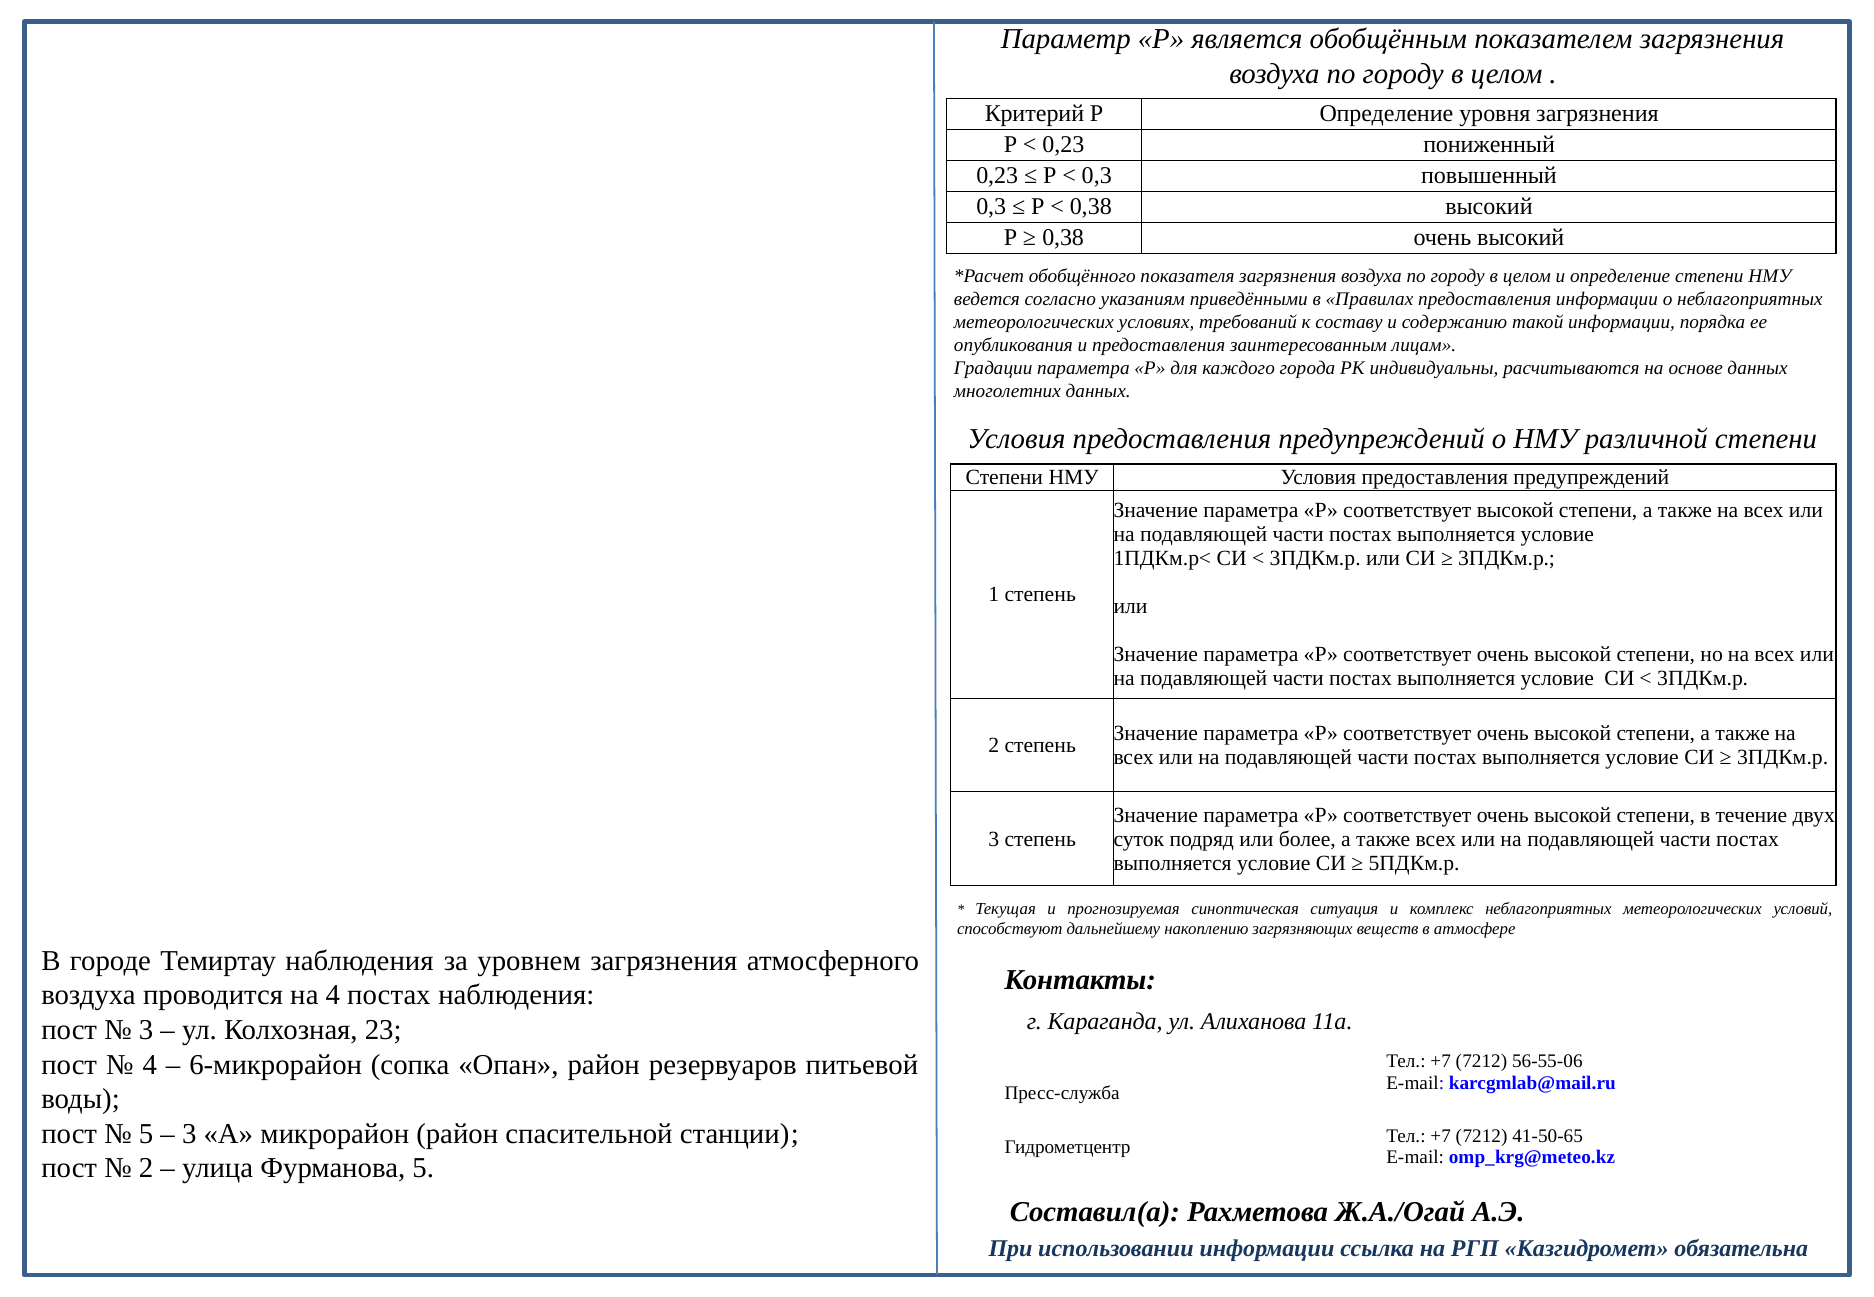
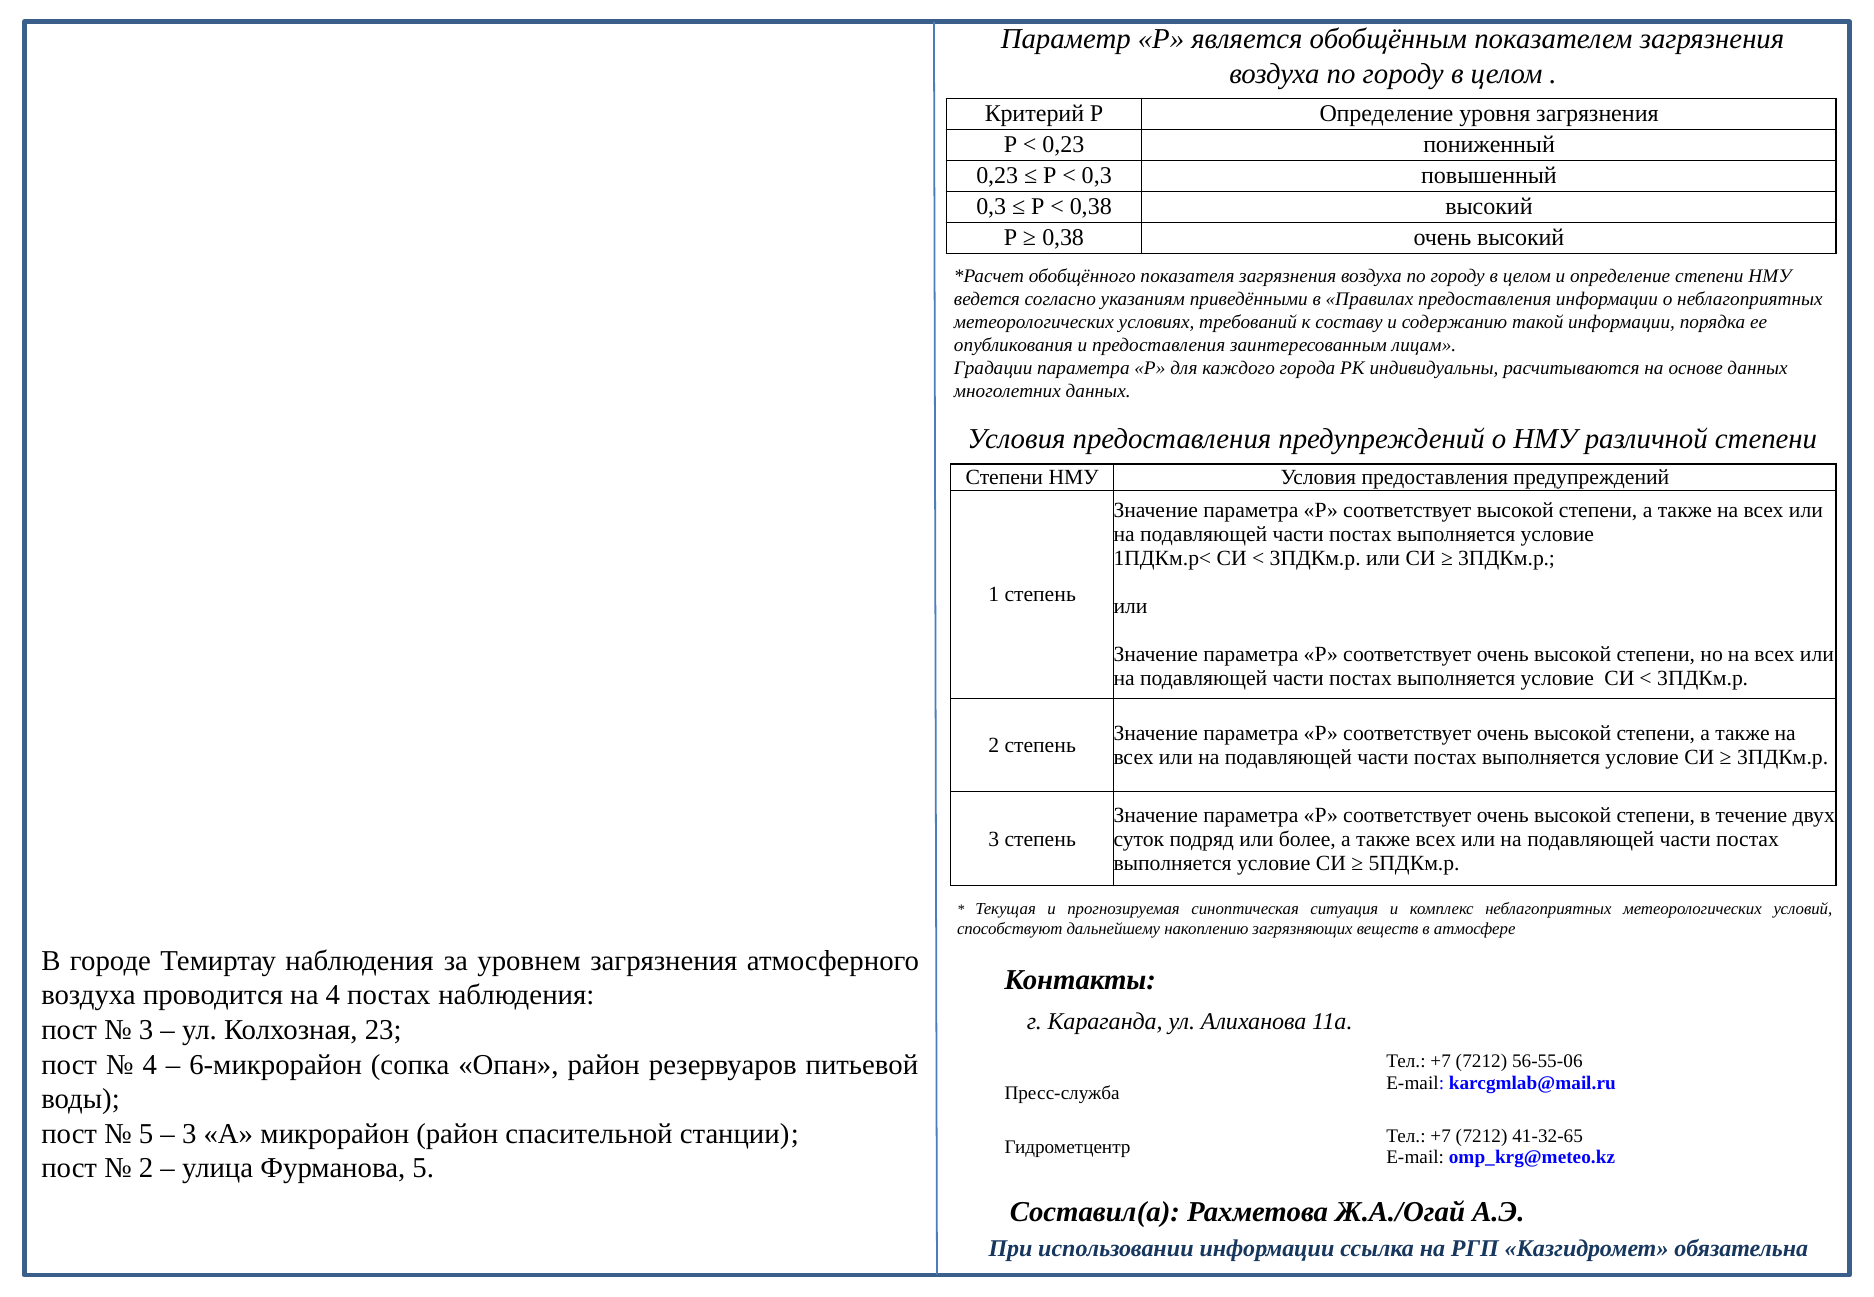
41-50-65: 41-50-65 -> 41-32-65
